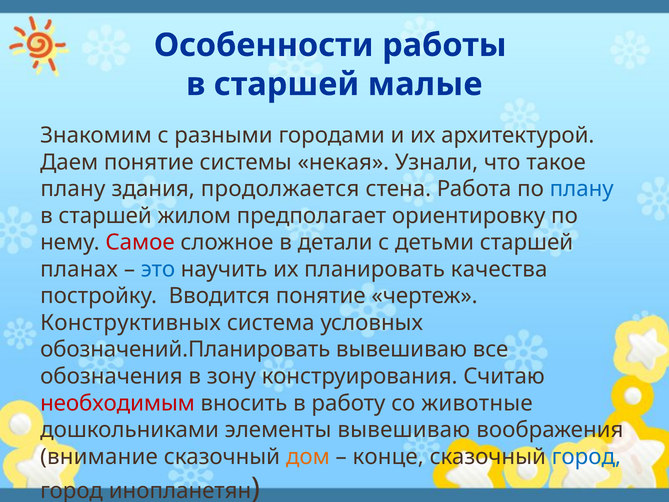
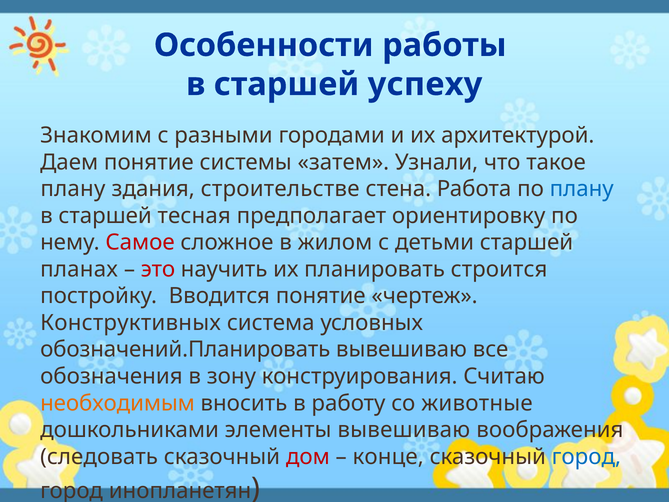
малые: малые -> успеху
некая: некая -> затем
продолжается: продолжается -> строительстве
жилом: жилом -> тесная
детали: детали -> жилом
это colour: blue -> red
качества: качества -> строится
необходимым colour: red -> orange
внимание: внимание -> следовать
дом colour: orange -> red
